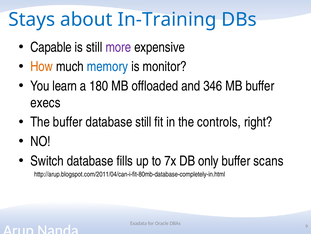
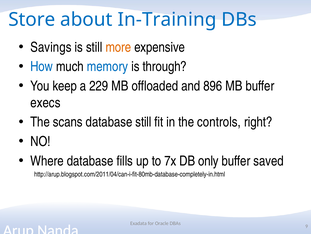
Stays: Stays -> Store
Capable: Capable -> Savings
more colour: purple -> orange
How colour: orange -> blue
monitor: monitor -> through
learn: learn -> keep
180: 180 -> 229
346: 346 -> 896
The buffer: buffer -> scans
Switch: Switch -> Where
scans: scans -> saved
